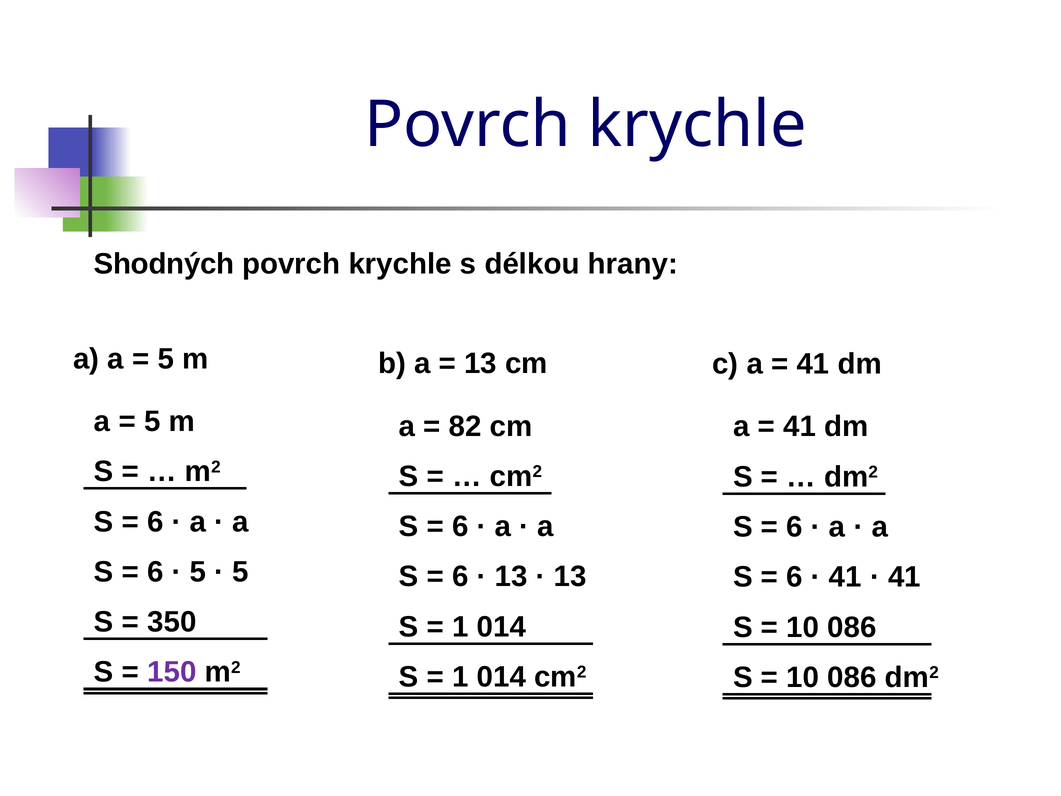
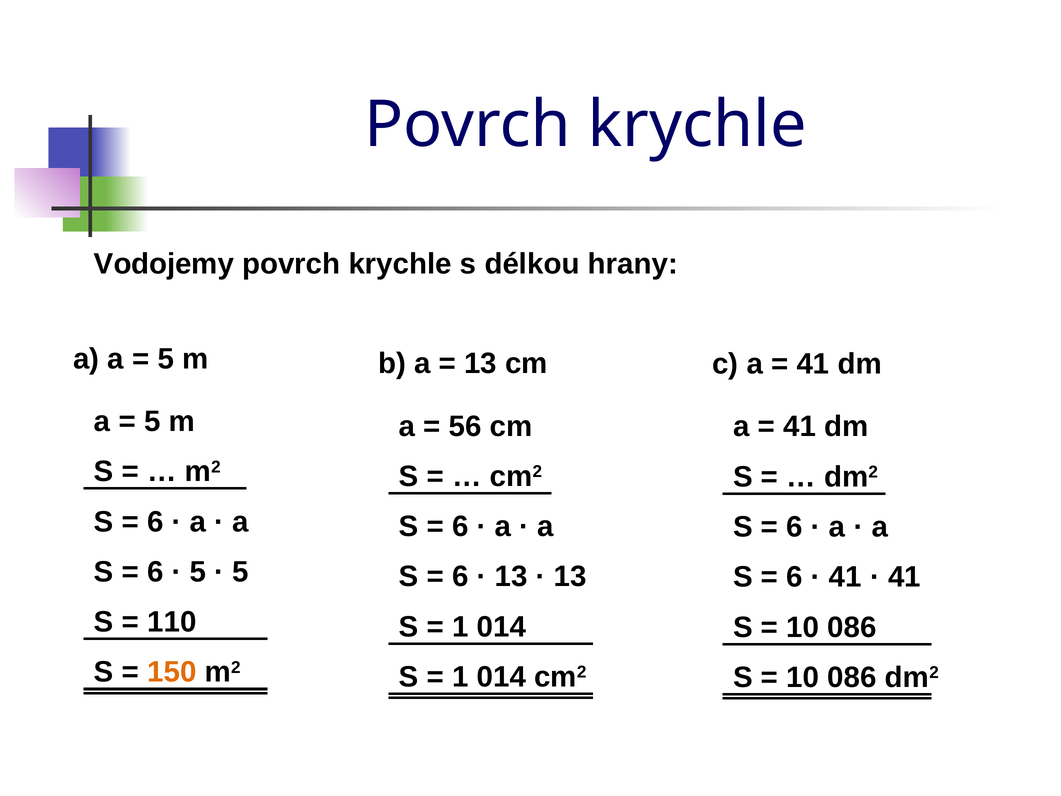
Shodných: Shodných -> Vodojemy
82: 82 -> 56
350: 350 -> 110
150 colour: purple -> orange
